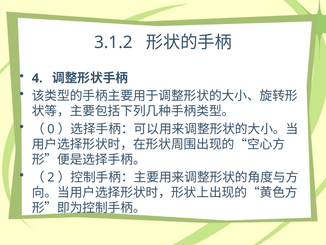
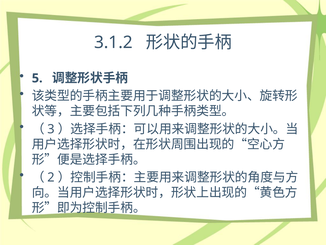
4: 4 -> 5
0: 0 -> 3
